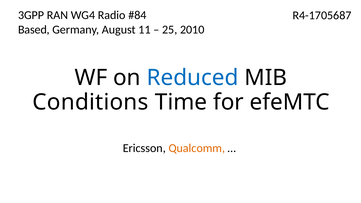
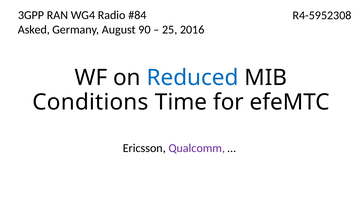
R4-1705687: R4-1705687 -> R4-5952308
Based: Based -> Asked
11: 11 -> 90
2010: 2010 -> 2016
Qualcomm colour: orange -> purple
